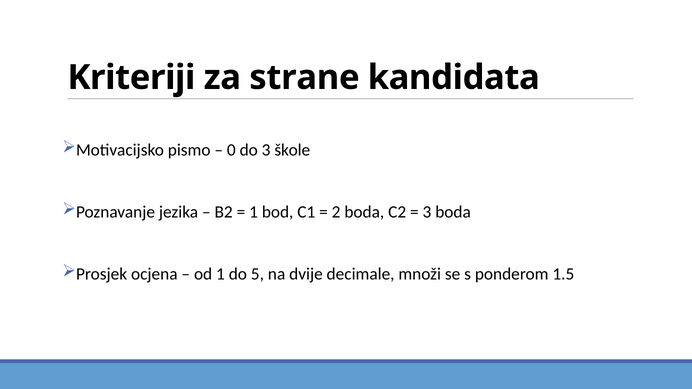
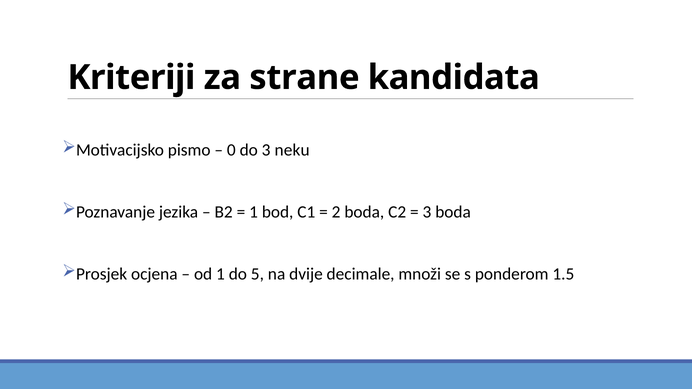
škole: škole -> neku
